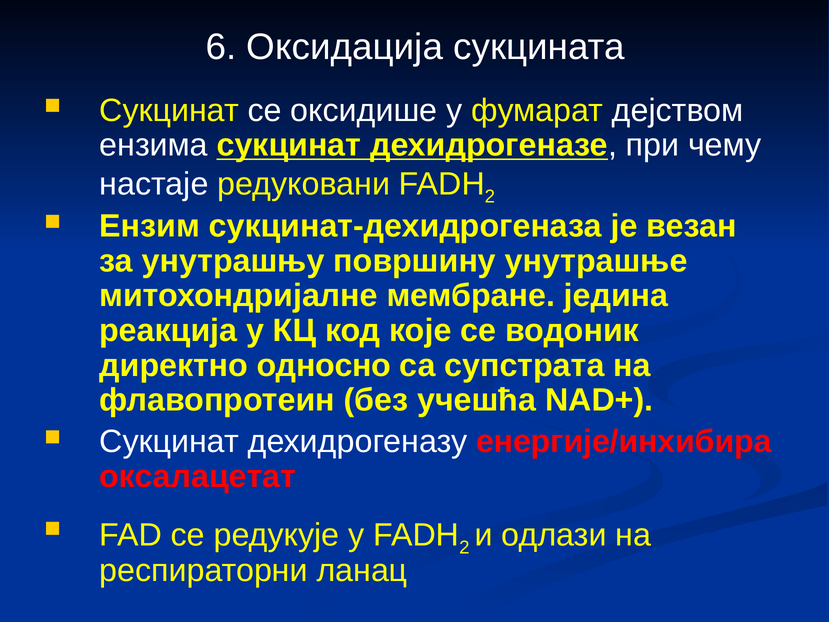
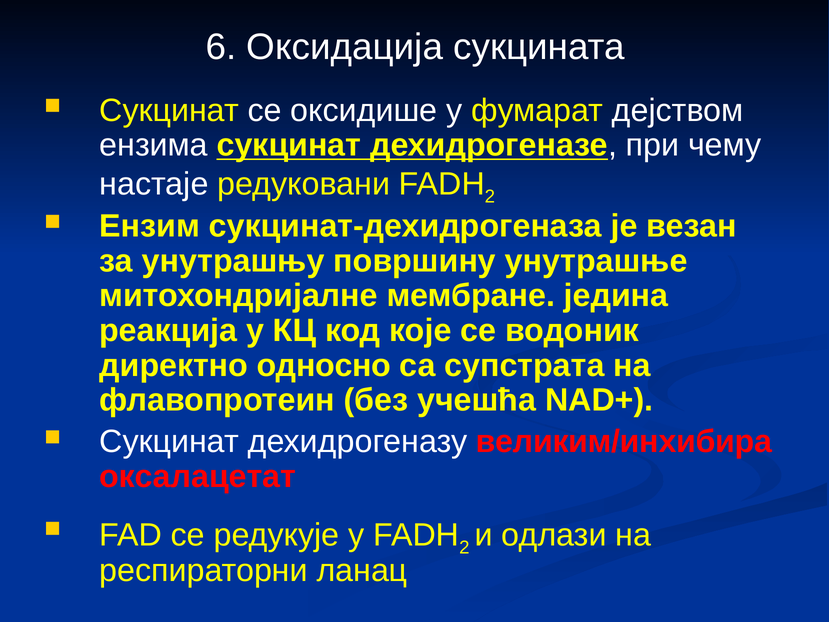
енергије/инхибира: енергије/инхибира -> великим/инхибира
